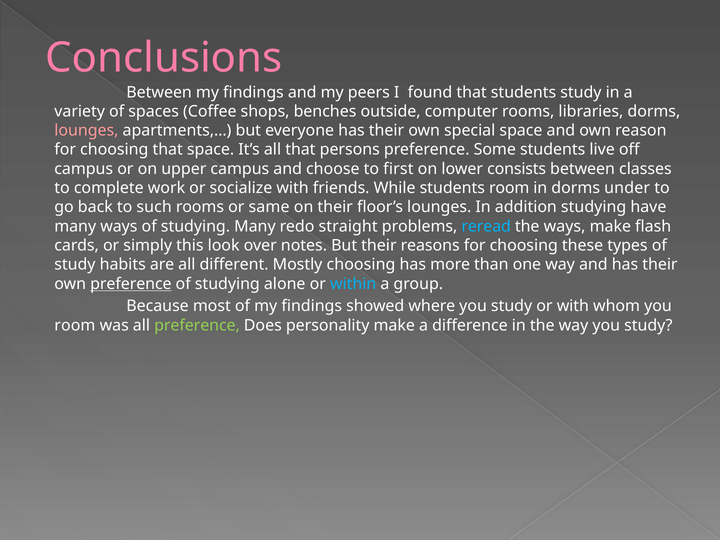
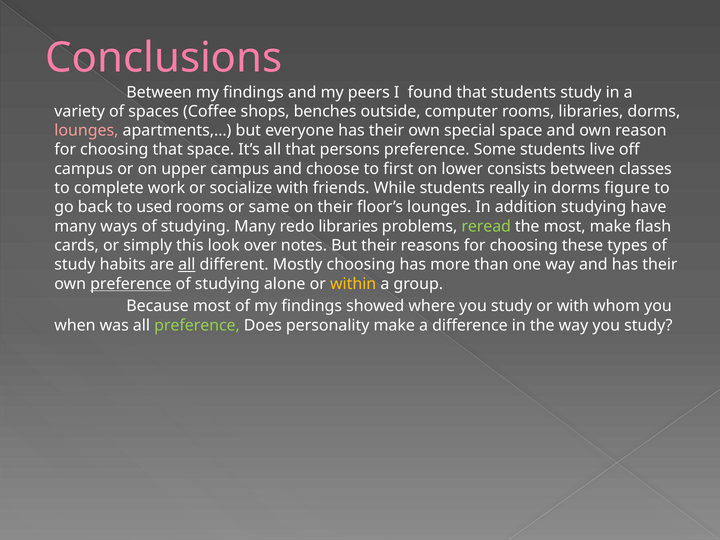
students room: room -> really
under: under -> figure
such: such -> used
redo straight: straight -> libraries
reread colour: light blue -> light green
the ways: ways -> most
all at (187, 265) underline: none -> present
within colour: light blue -> yellow
room at (75, 325): room -> when
